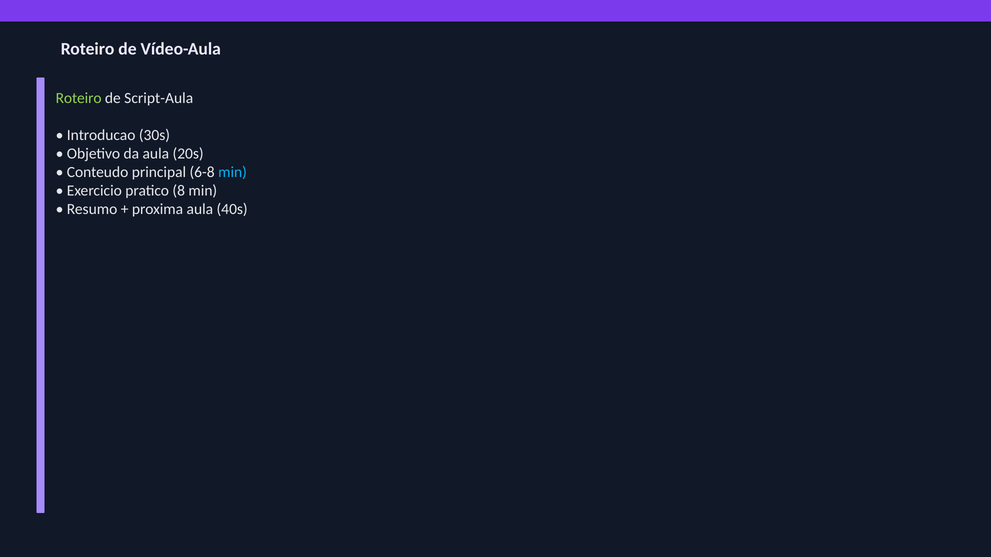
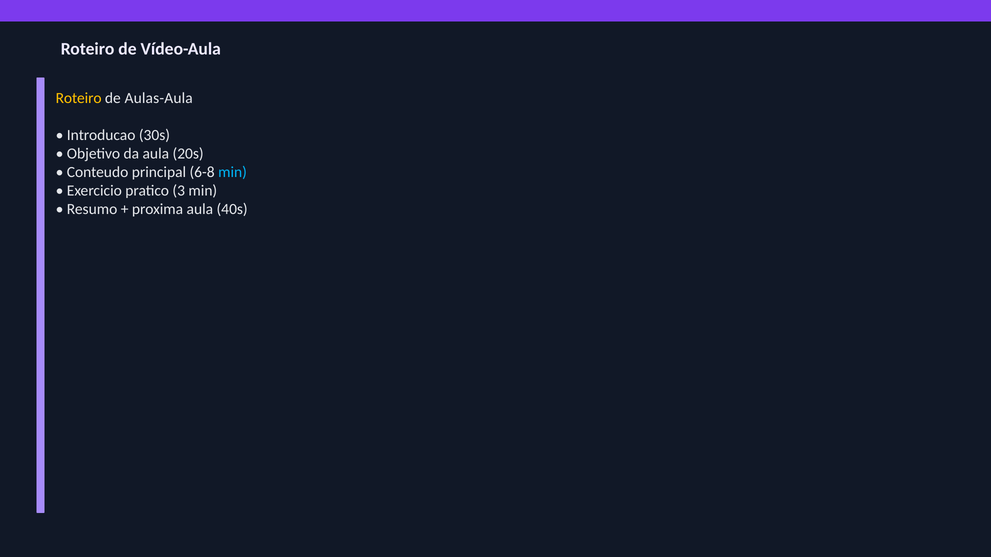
Roteiro at (79, 98) colour: light green -> yellow
Script-Aula: Script-Aula -> Aulas-Aula
8: 8 -> 3
